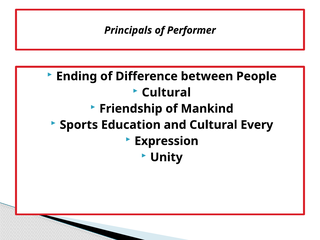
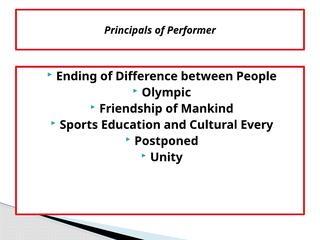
Cultural at (166, 92): Cultural -> Olympic
Expression: Expression -> Postponed
